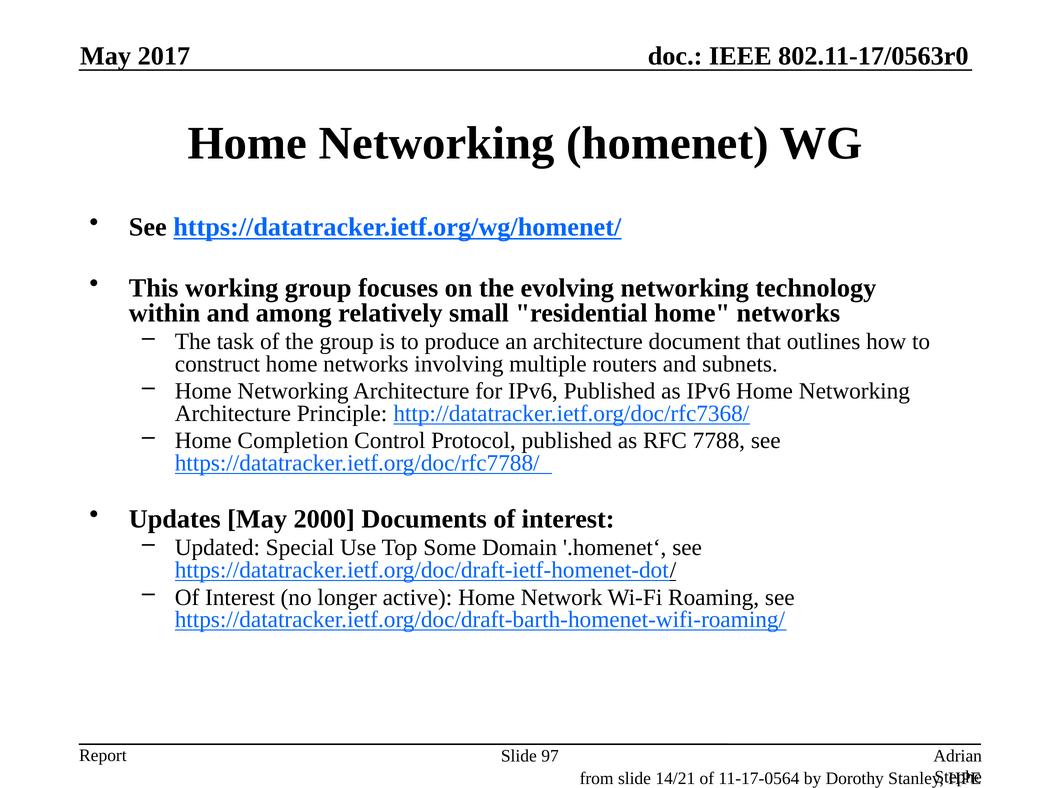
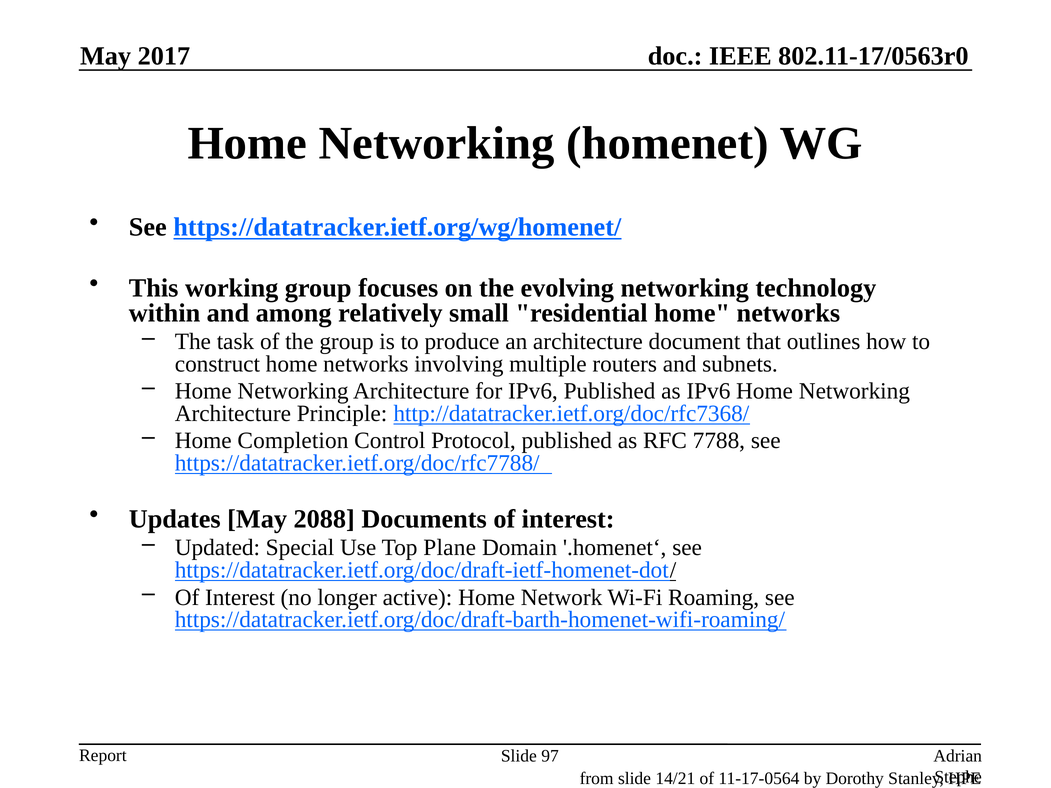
2000: 2000 -> 2088
Some: Some -> Plane
